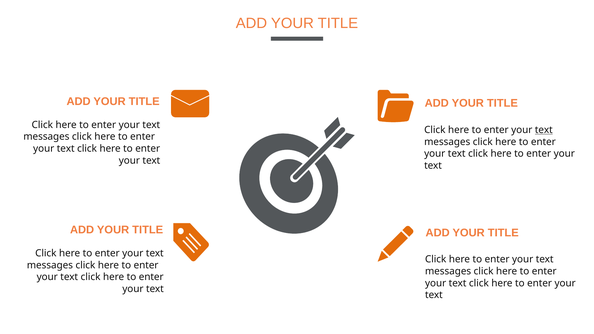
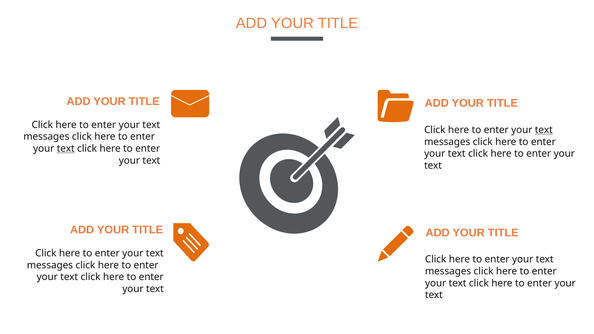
text at (66, 149) underline: none -> present
